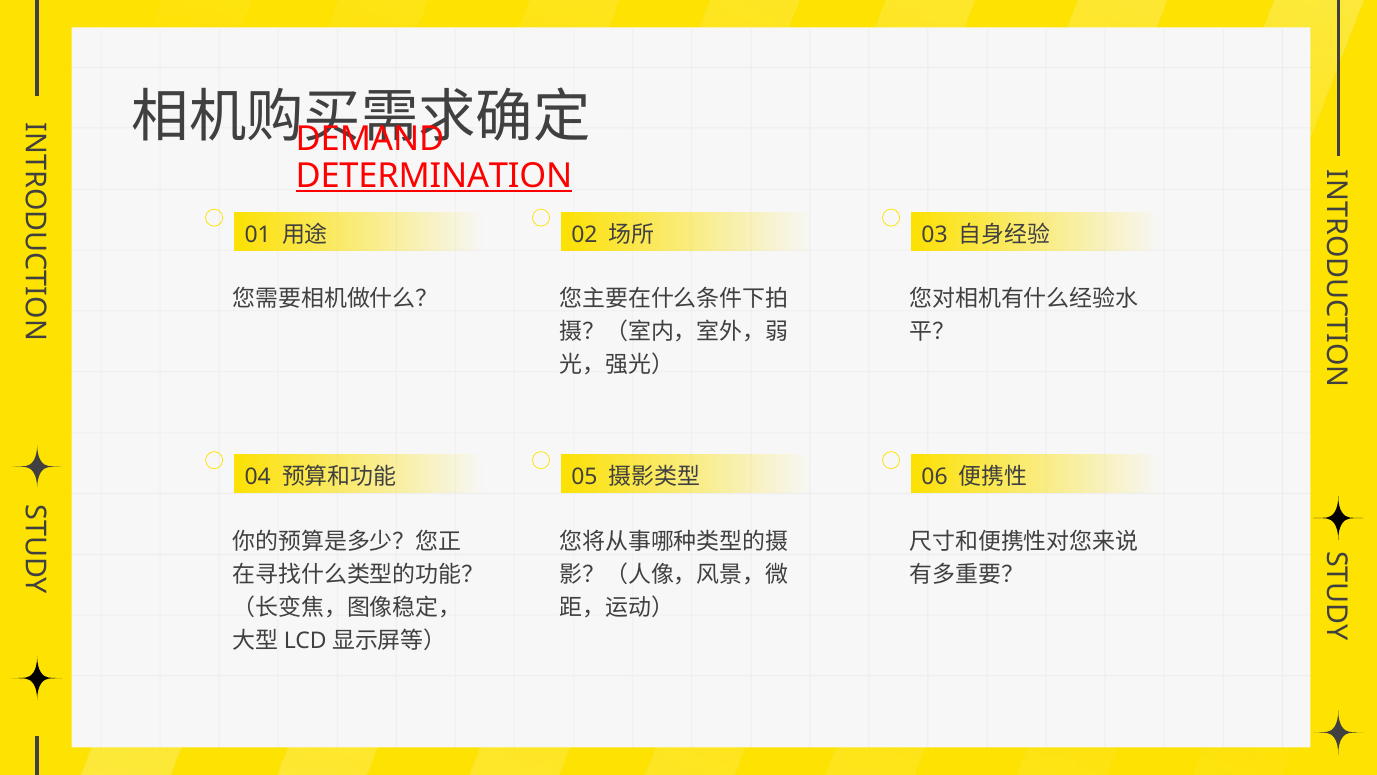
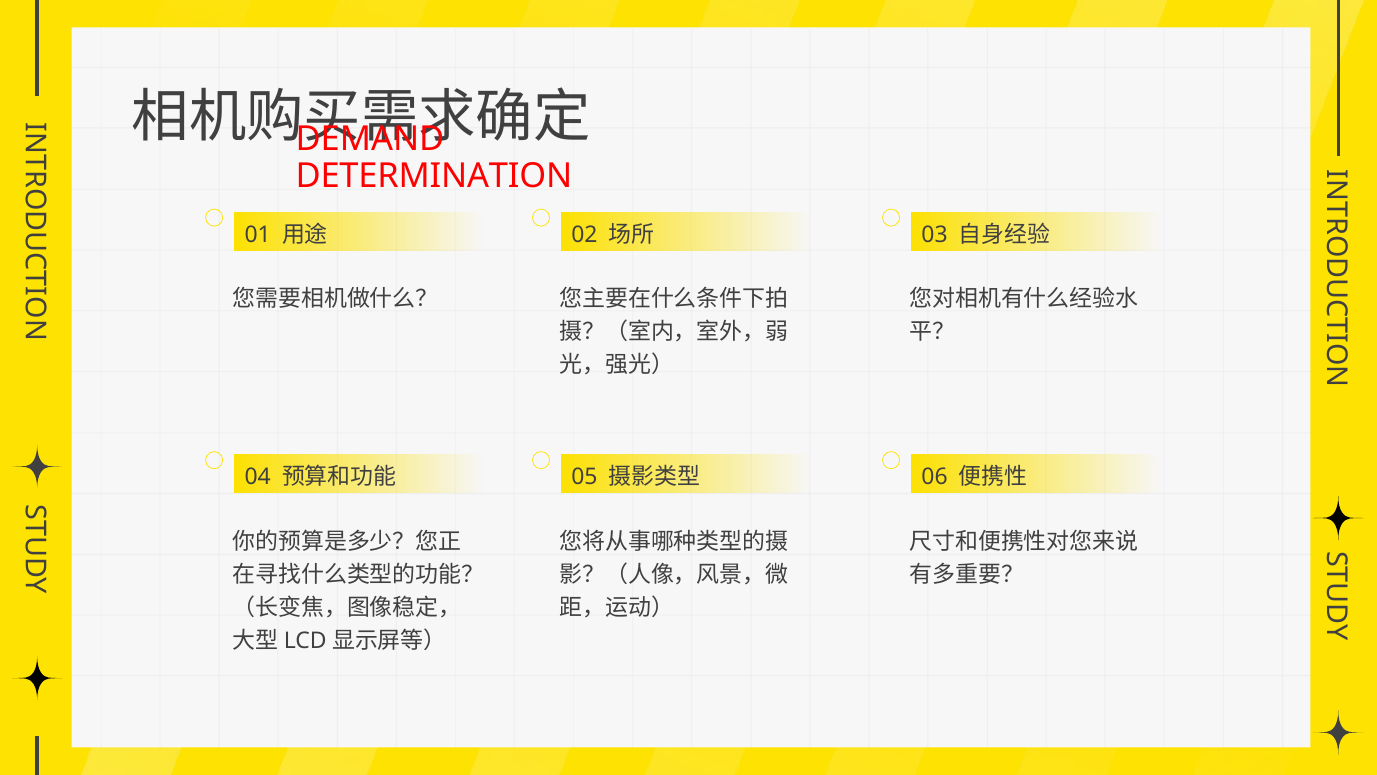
DETERMINATION underline: present -> none
